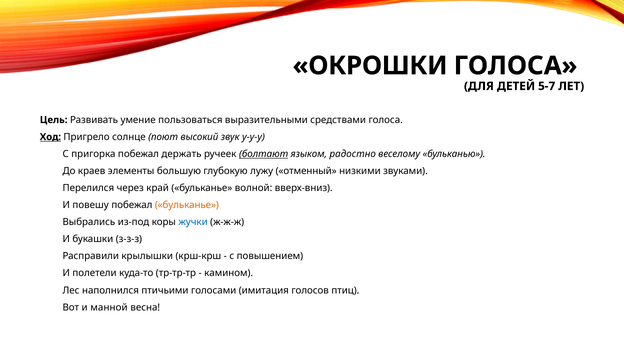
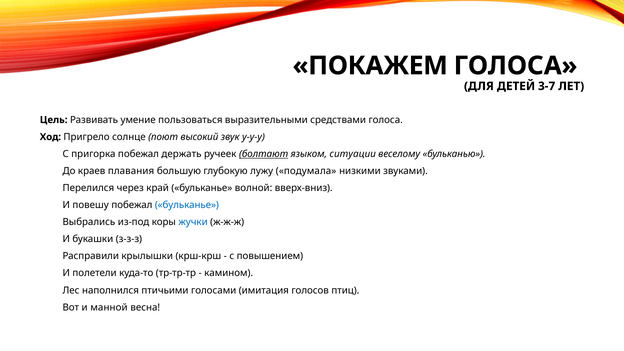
ОКРОШКИ: ОКРОШКИ -> ПОКАЖЕМ
5-7: 5-7 -> 3-7
Ход underline: present -> none
радостно: радостно -> ситуации
элементы: элементы -> плавания
отменный: отменный -> подумала
бульканье at (187, 205) colour: orange -> blue
